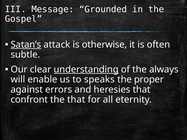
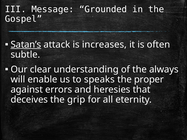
otherwise: otherwise -> increases
understanding underline: present -> none
confront: confront -> deceives
the that: that -> grip
